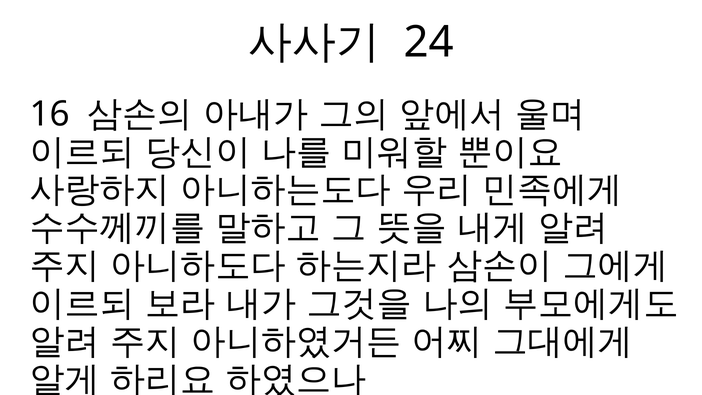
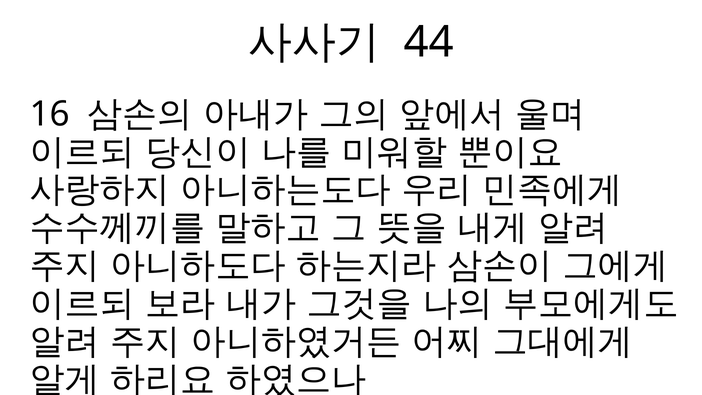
24: 24 -> 44
